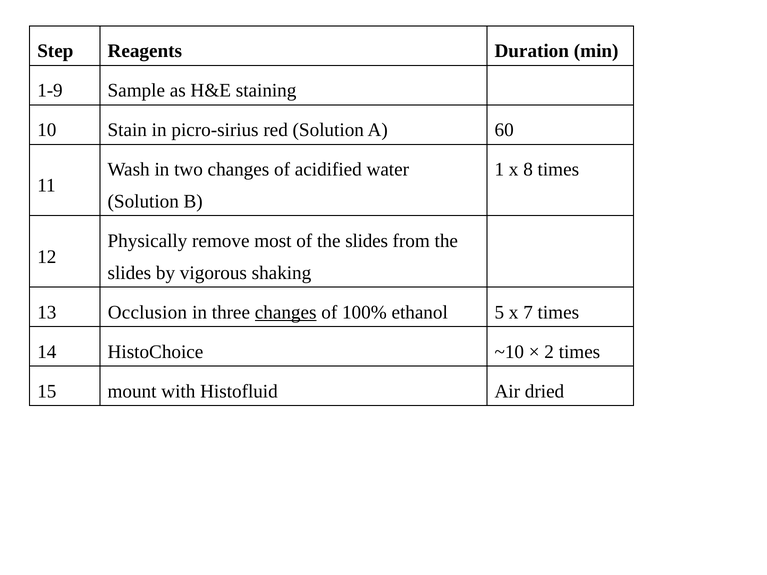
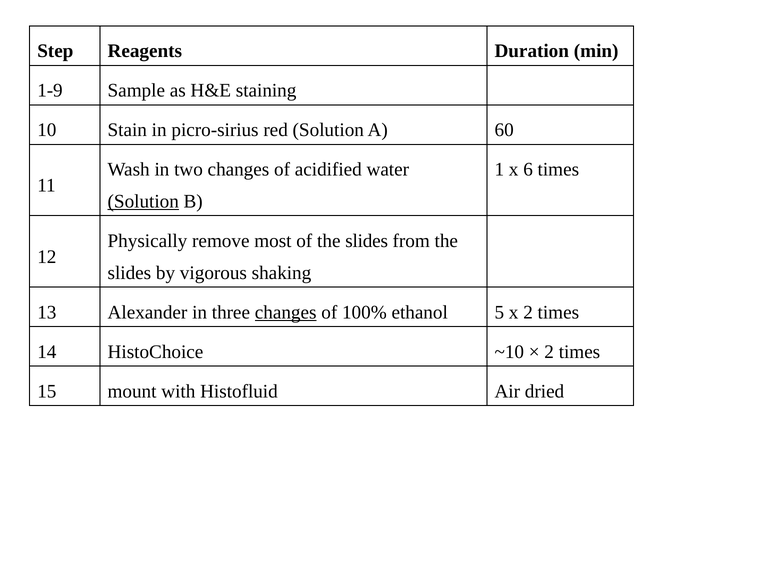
8: 8 -> 6
Solution at (143, 201) underline: none -> present
Occlusion: Occlusion -> Alexander
x 7: 7 -> 2
